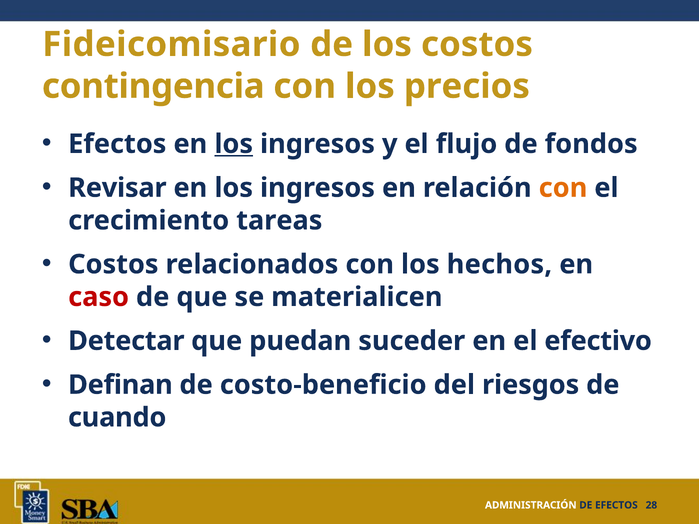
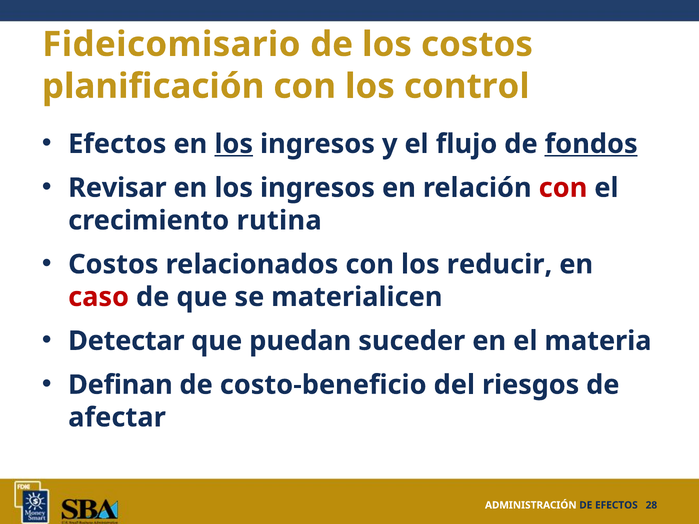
contingencia: contingencia -> planificación
precios: precios -> control
fondos underline: none -> present
con at (563, 188) colour: orange -> red
tareas: tareas -> rutina
hechos: hechos -> reducir
efectivo: efectivo -> materia
cuando: cuando -> afectar
